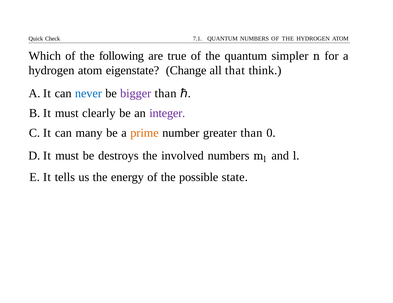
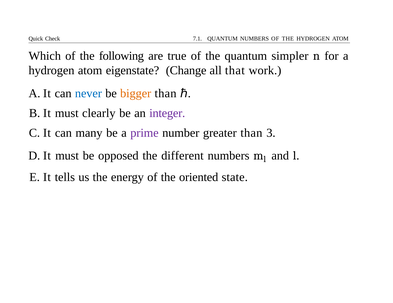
think: think -> work
bigger colour: purple -> orange
prime colour: orange -> purple
0: 0 -> 3
destroys: destroys -> opposed
involved: involved -> different
possible: possible -> oriented
